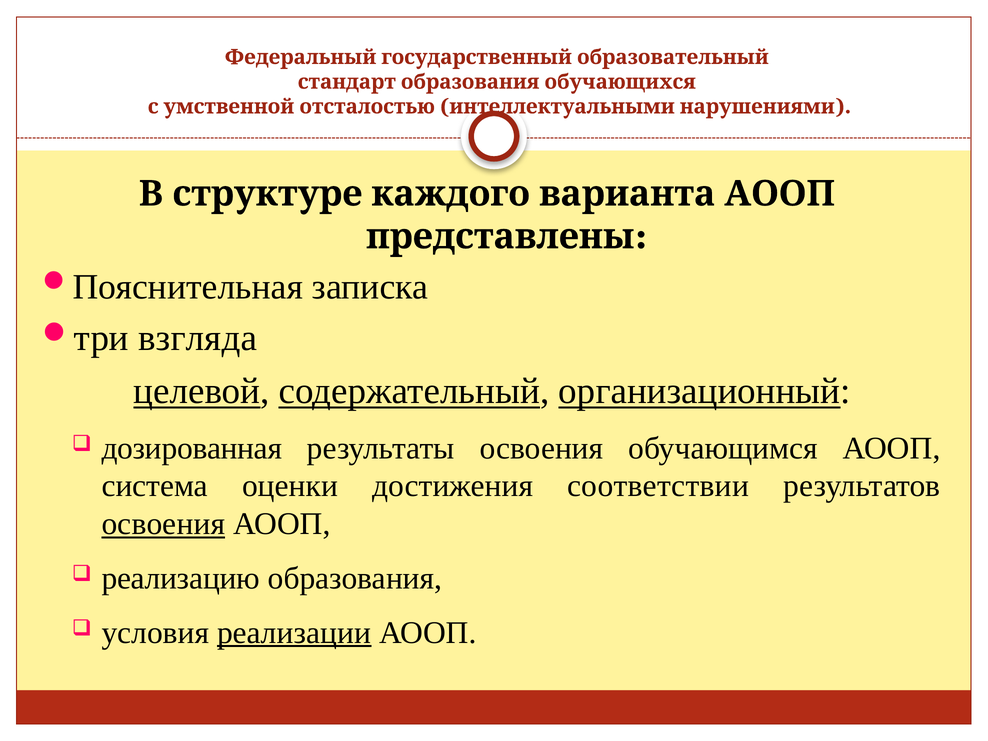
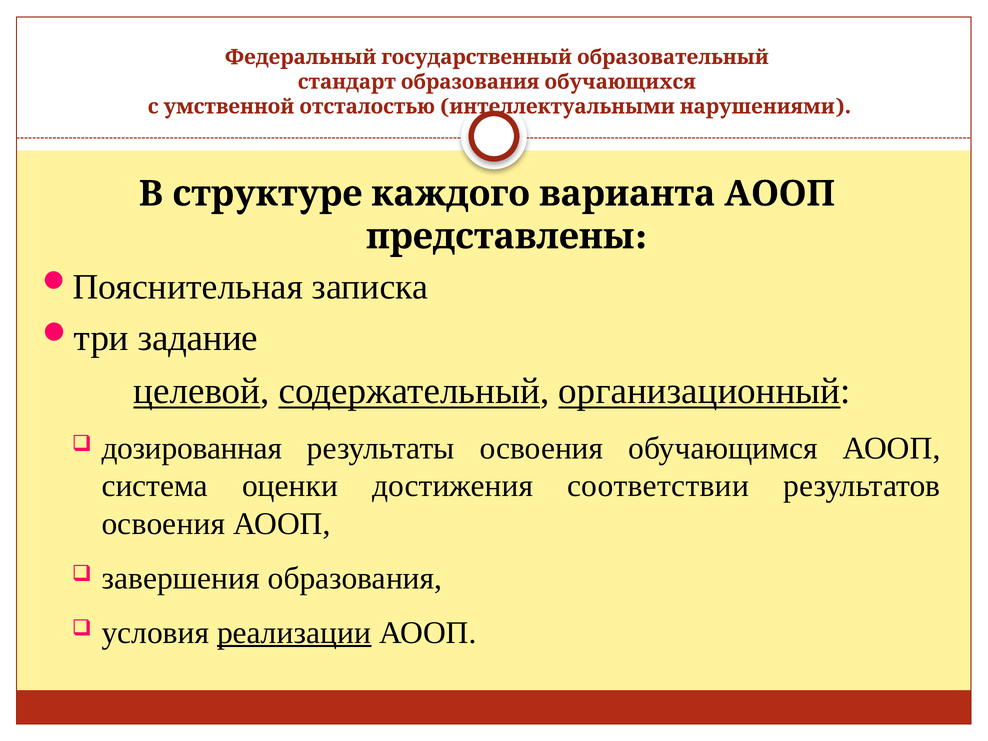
взгляда: взгляда -> задание
освоения at (163, 524) underline: present -> none
реализацию: реализацию -> завершения
